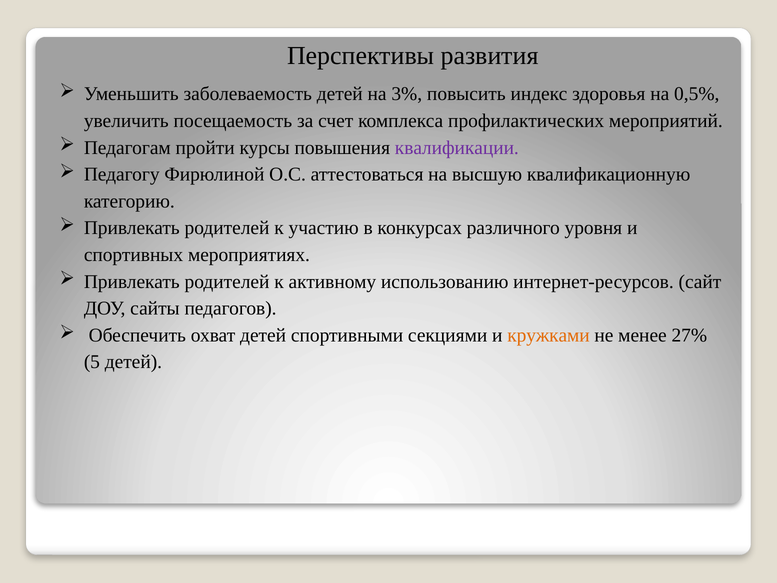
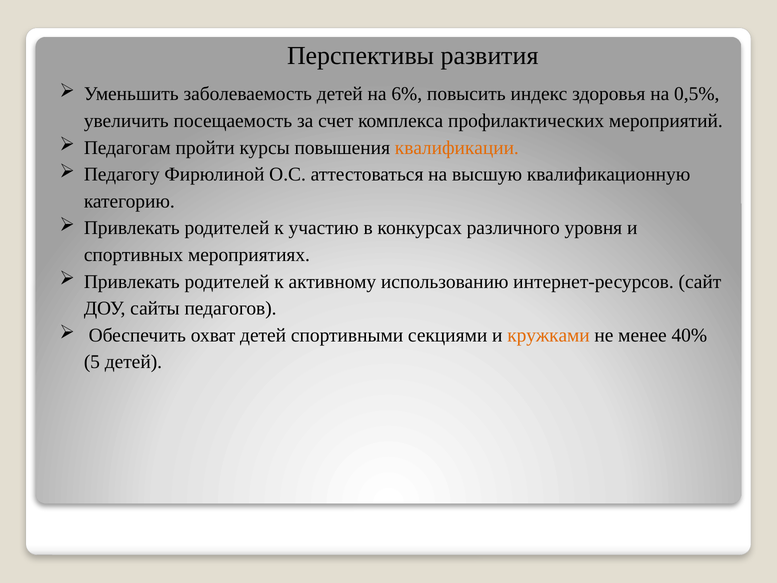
3%: 3% -> 6%
квалификации colour: purple -> orange
27%: 27% -> 40%
